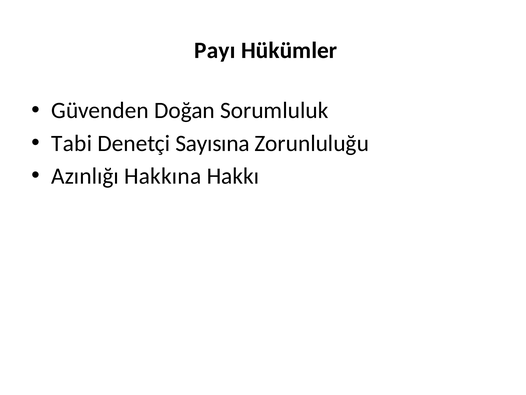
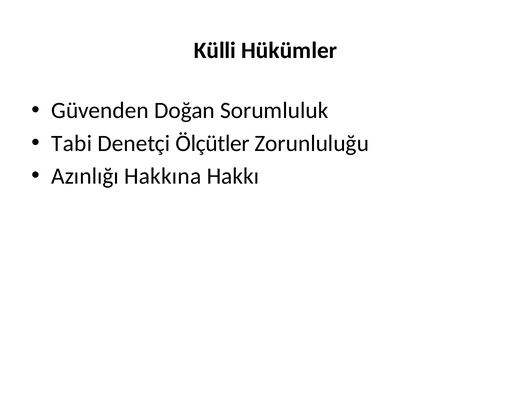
Payı: Payı -> Külli
Sayısına: Sayısına -> Ölçütler
